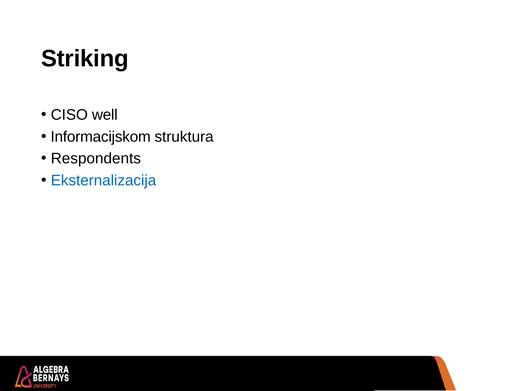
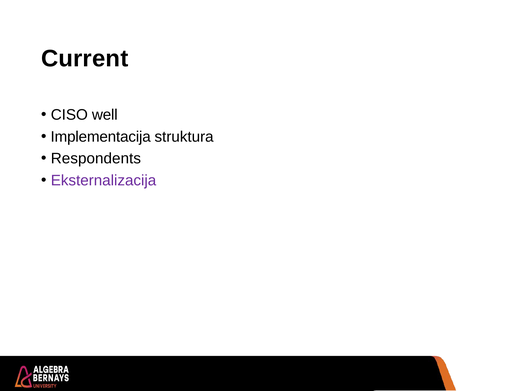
Striking: Striking -> Current
Informacijskom: Informacijskom -> Implementacija
Eksternalizacija colour: blue -> purple
